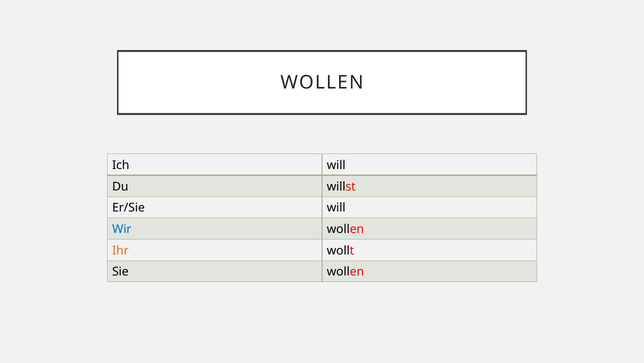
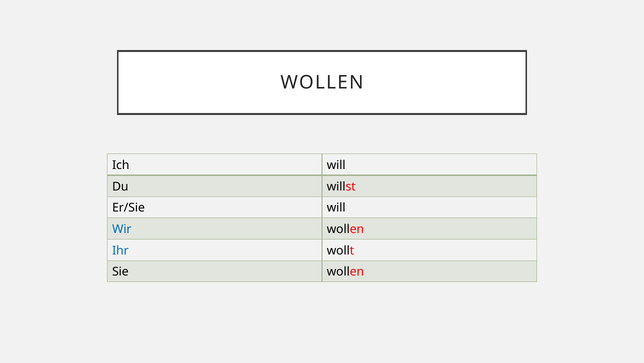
Ihr colour: orange -> blue
